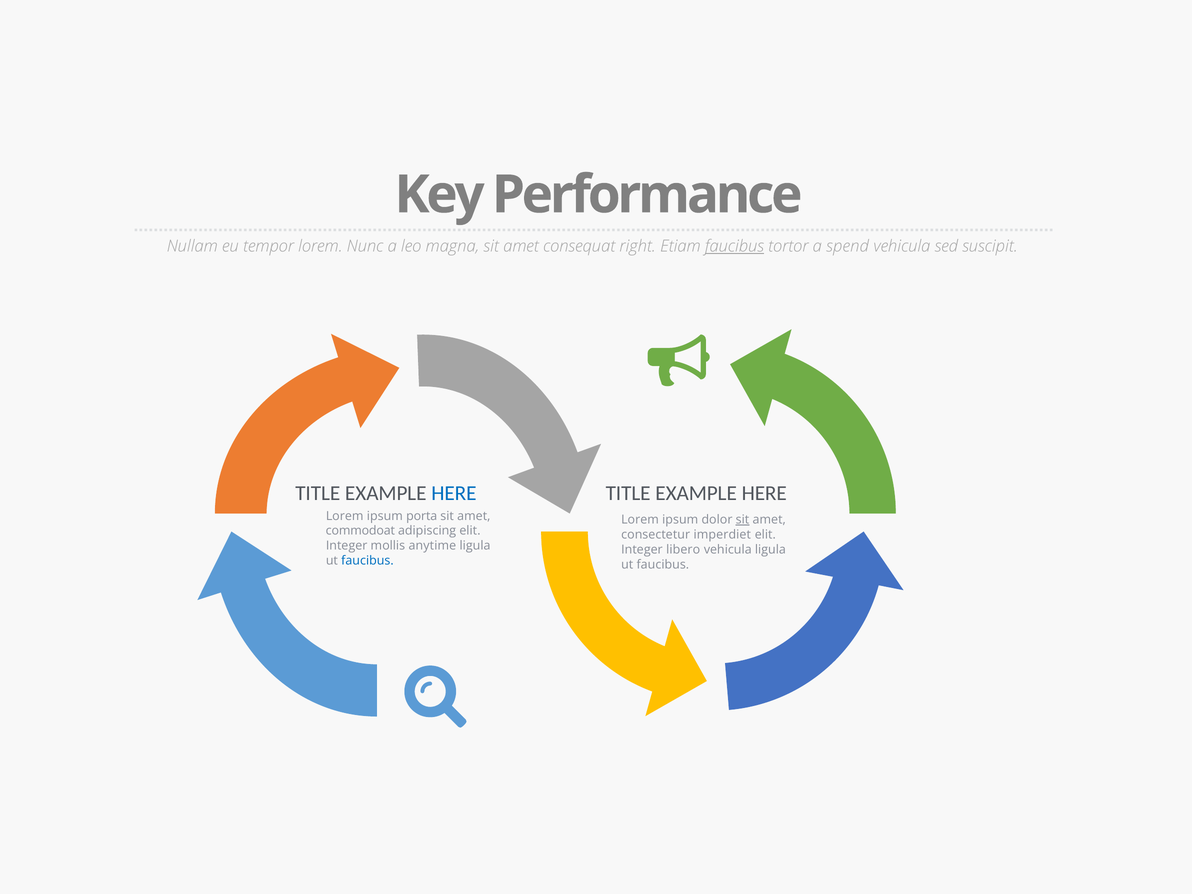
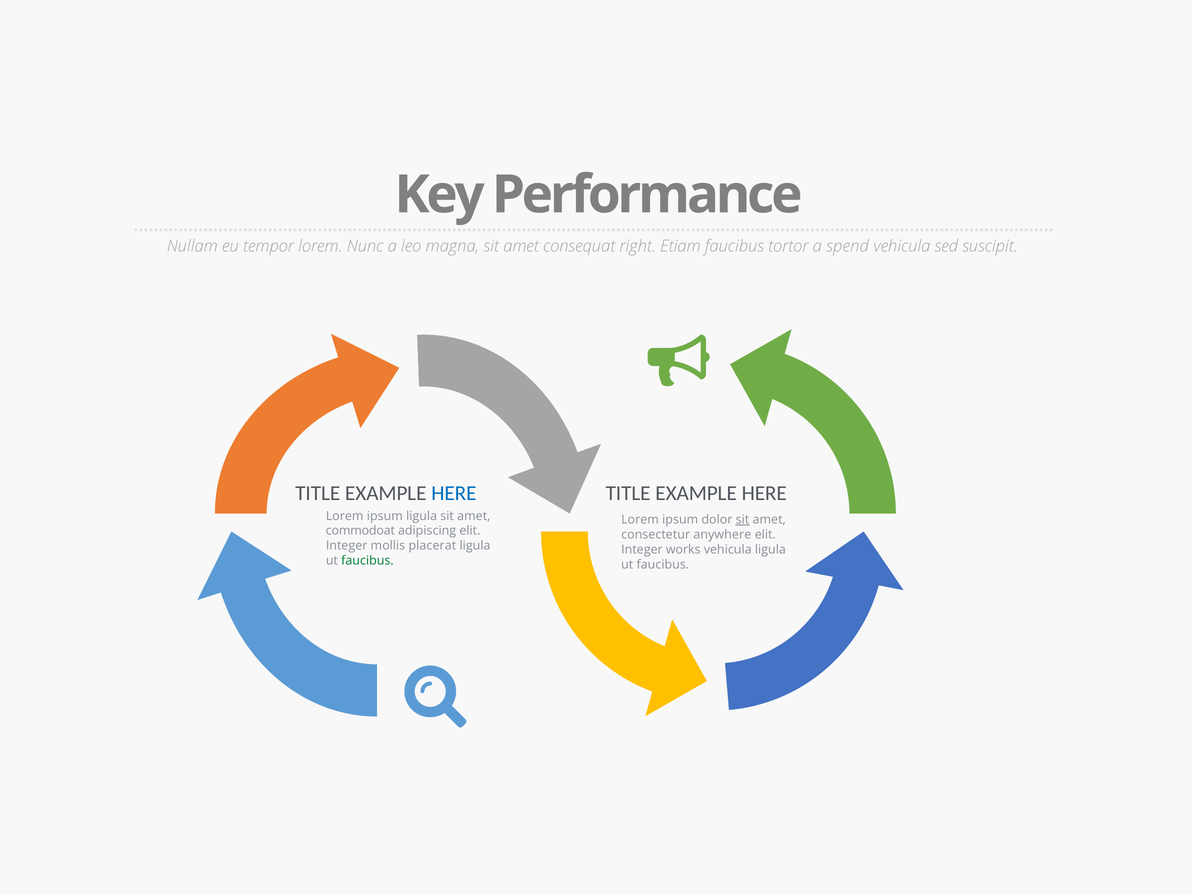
faucibus at (734, 246) underline: present -> none
ipsum porta: porta -> ligula
imperdiet: imperdiet -> anywhere
anytime: anytime -> placerat
libero: libero -> works
faucibus at (367, 561) colour: blue -> green
